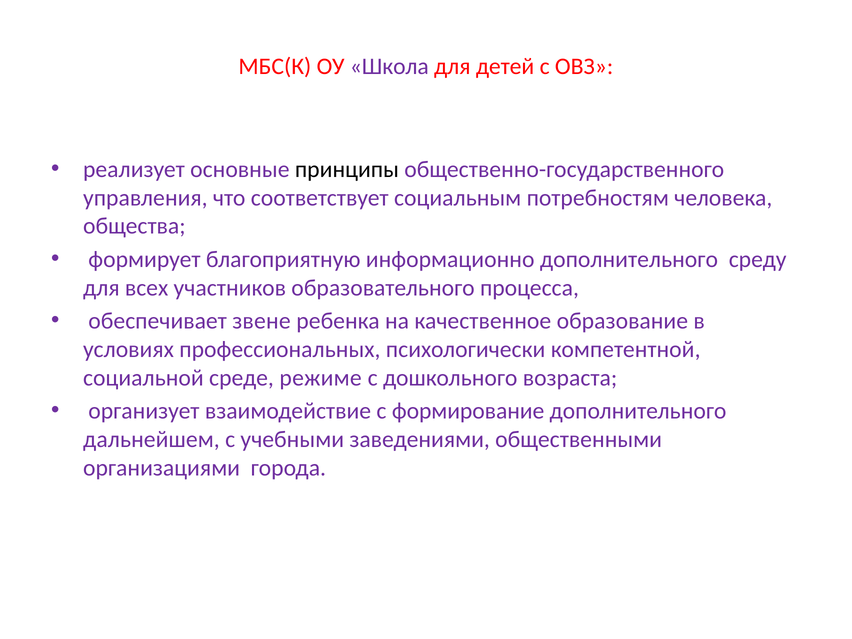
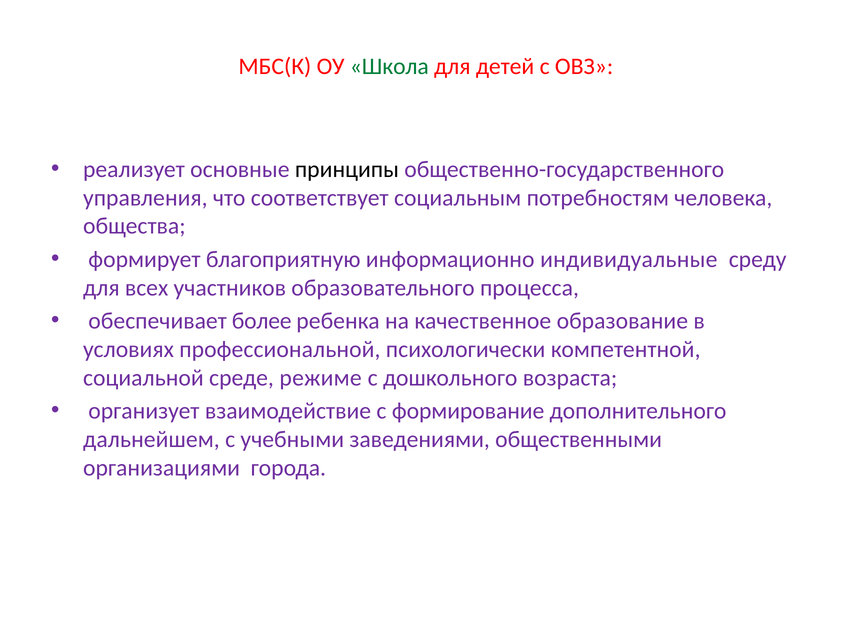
Школа colour: purple -> green
информационно дополнительного: дополнительного -> индивидуальные
звене: звене -> более
профессиональных: профессиональных -> профессиональной
